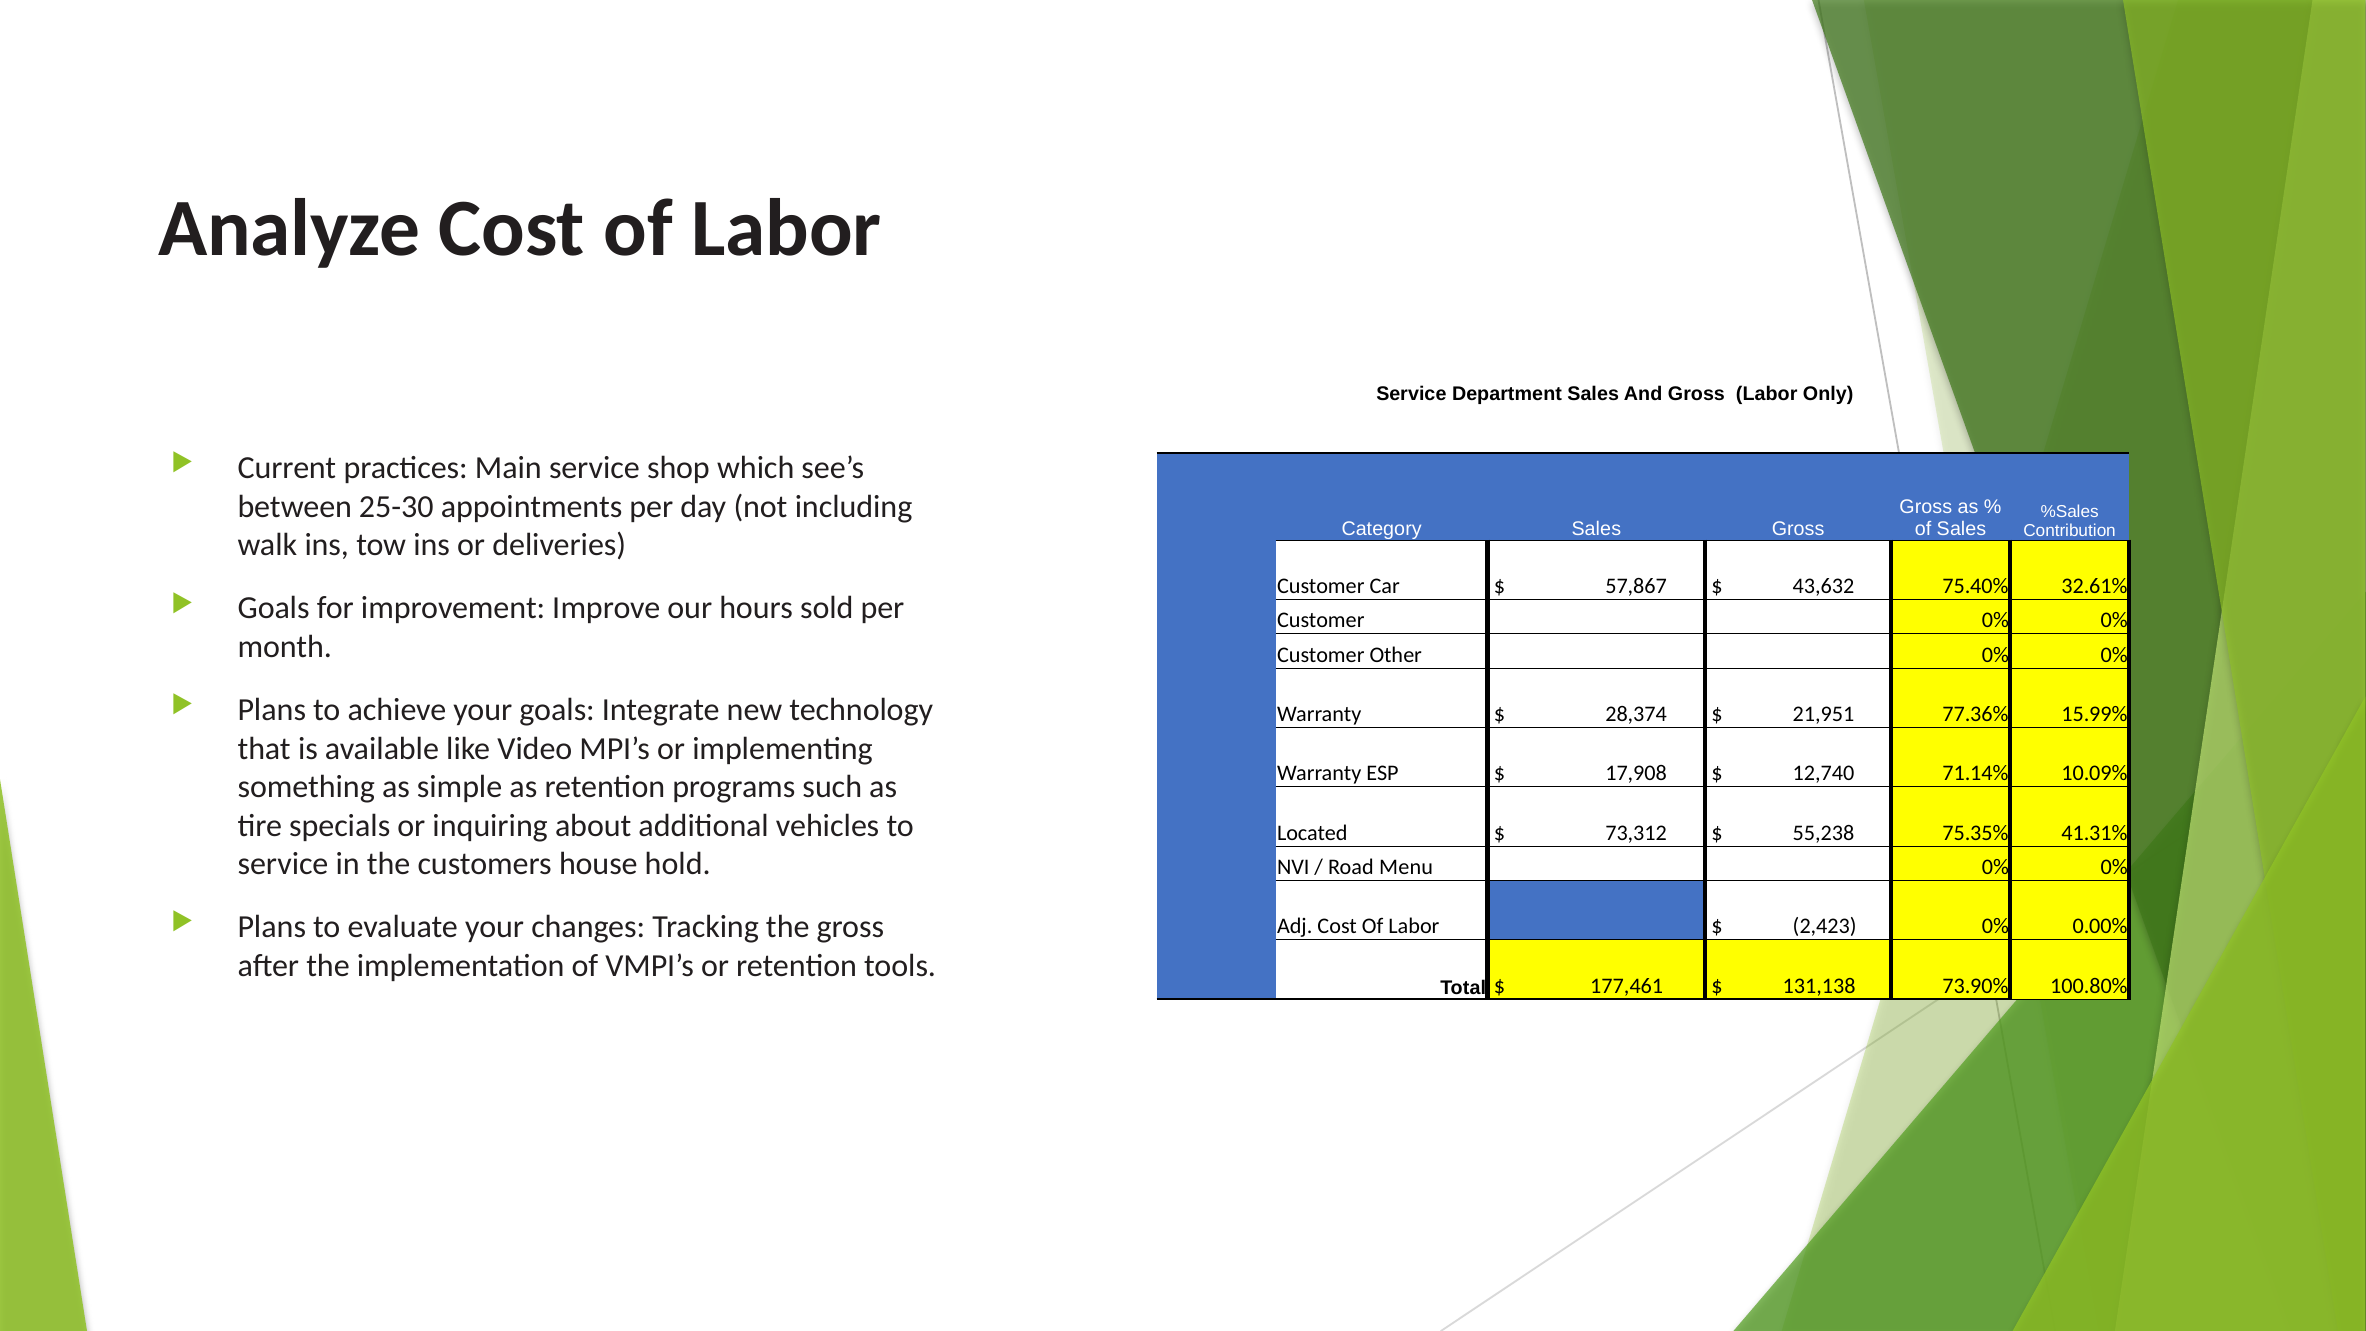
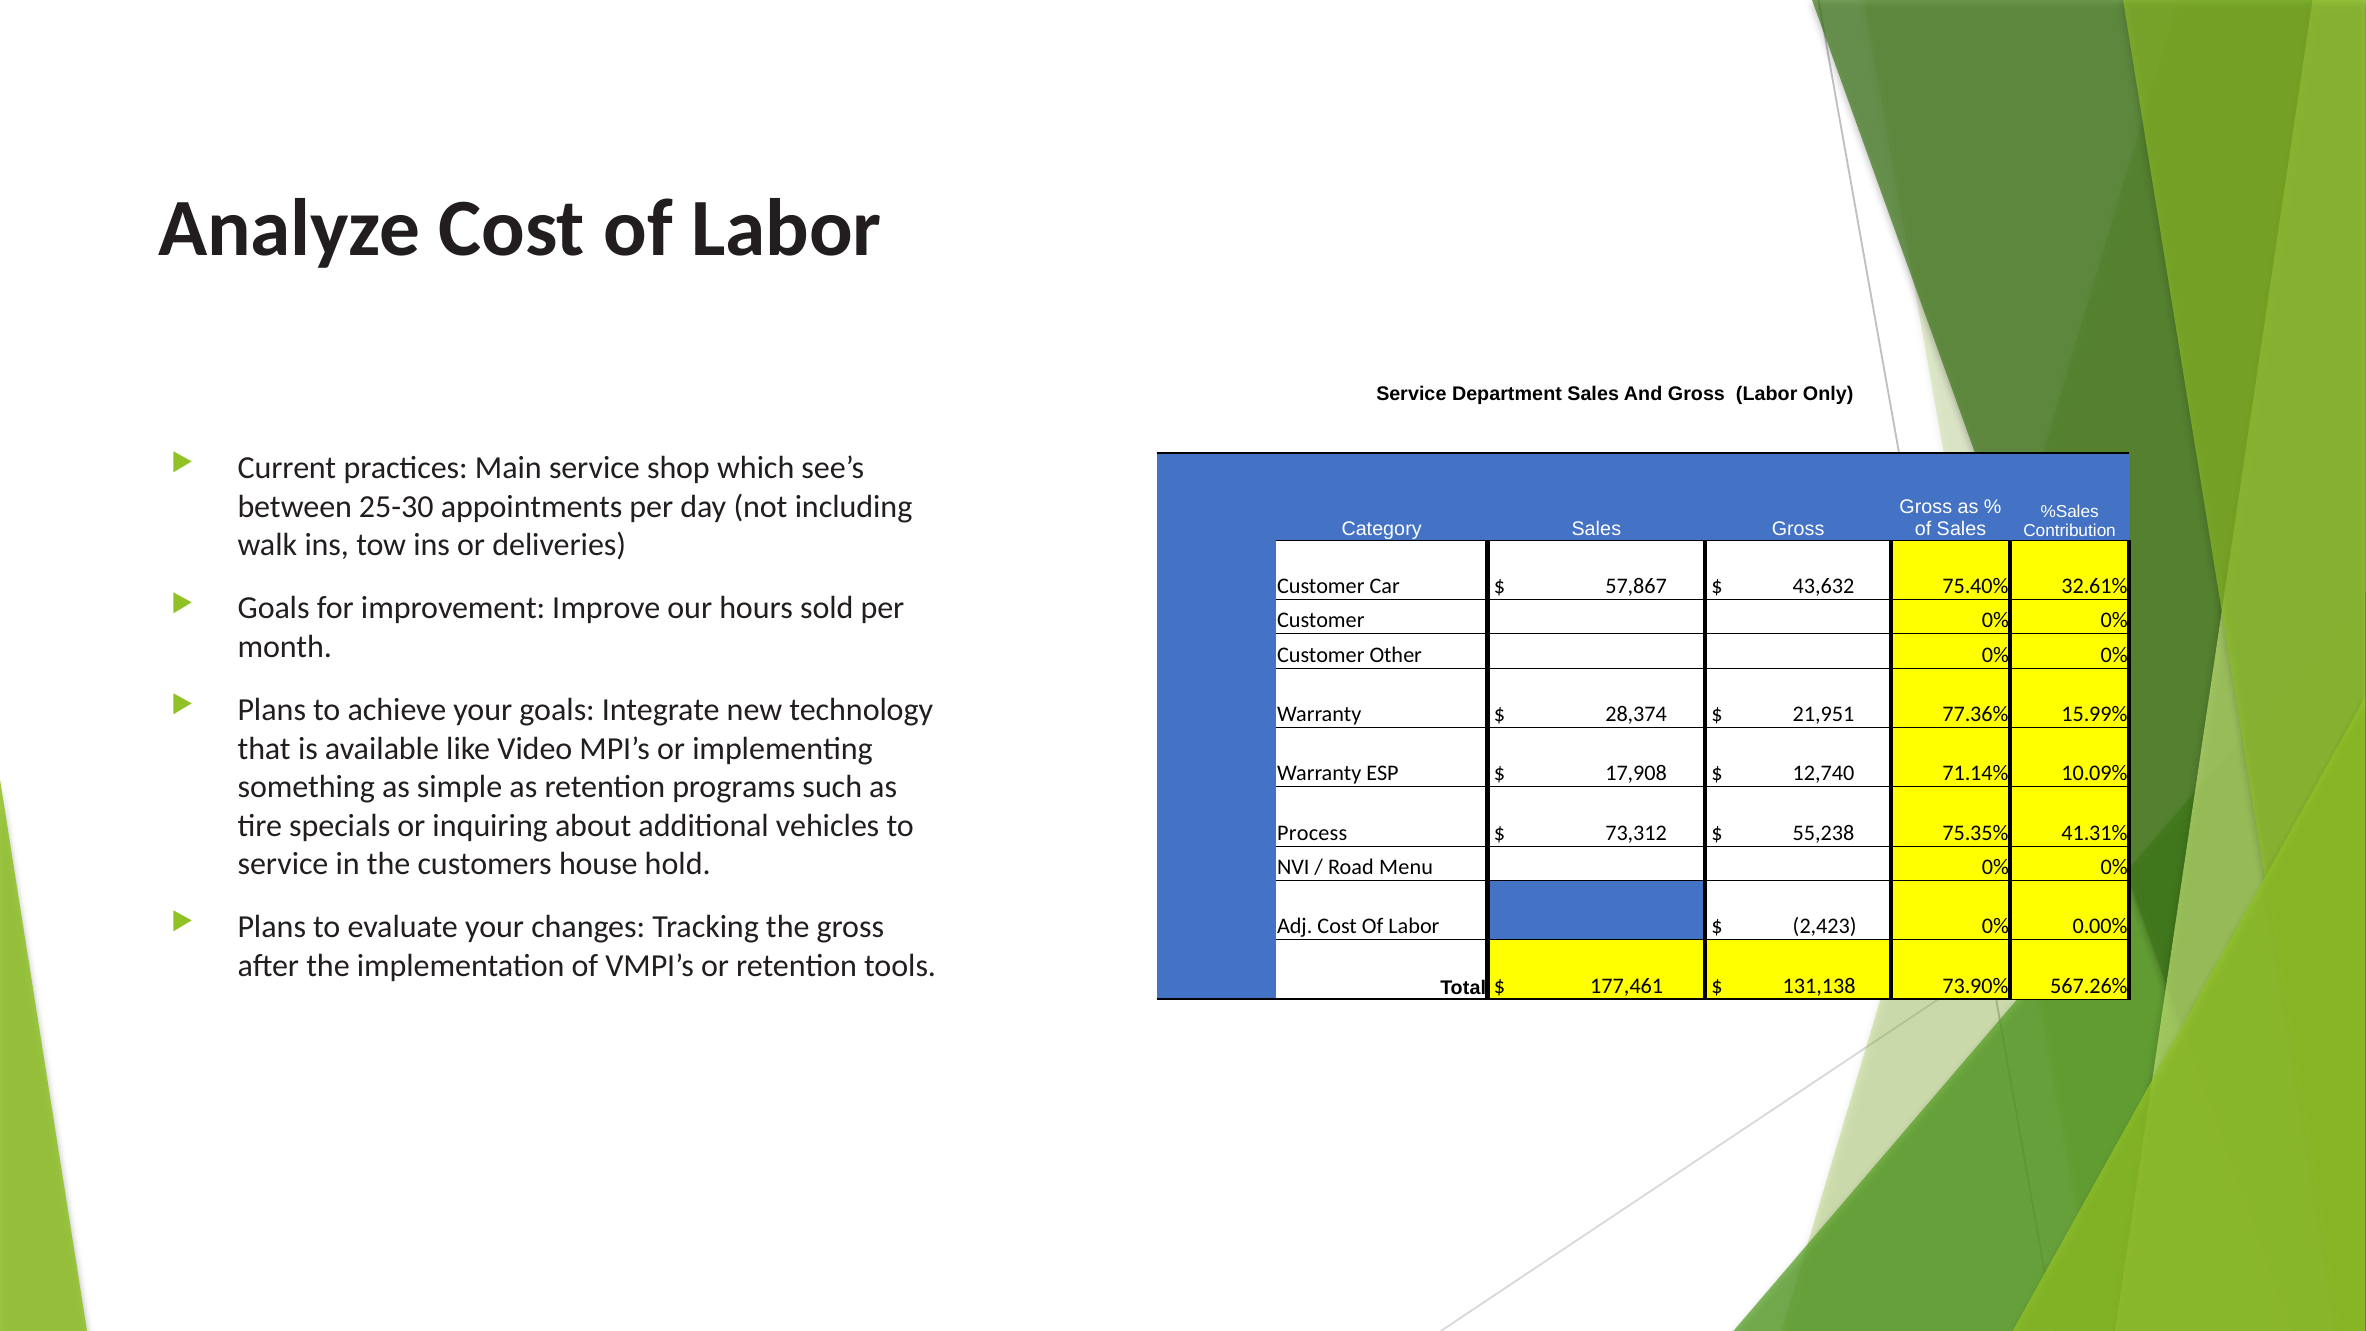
Located: Located -> Process
100.80%: 100.80% -> 567.26%
